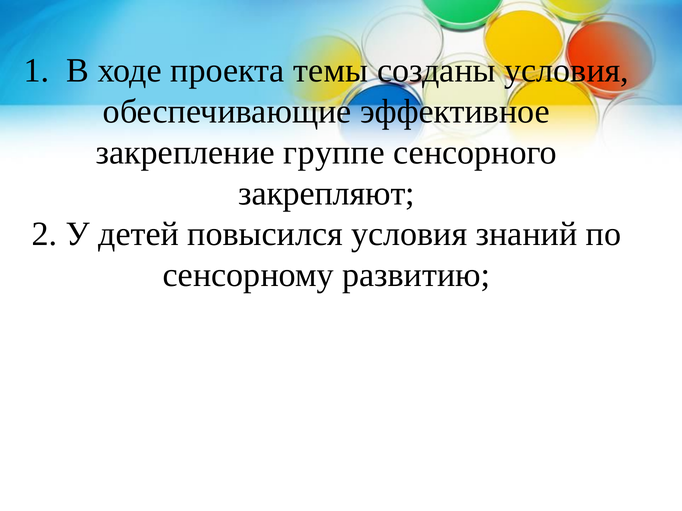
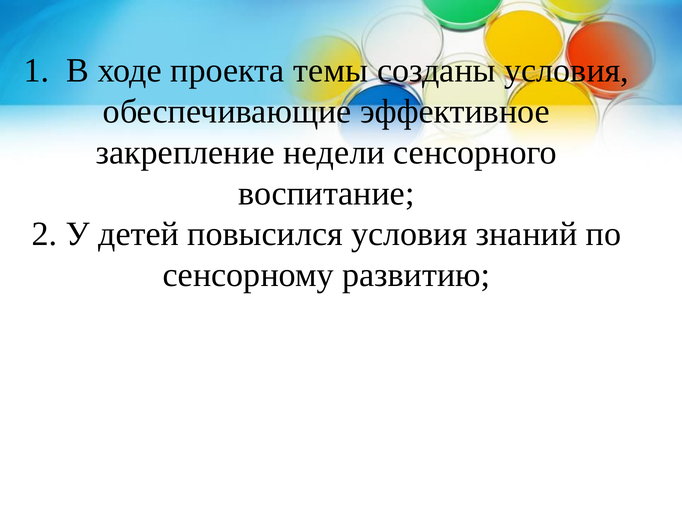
группе: группе -> недели
закрепляют: закрепляют -> воспитание
